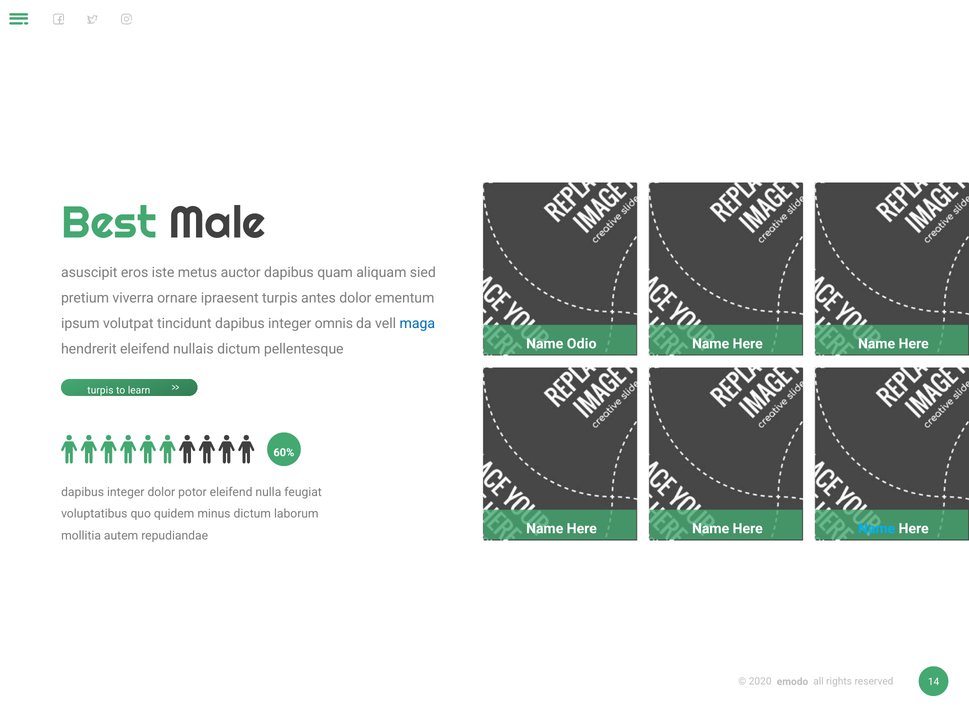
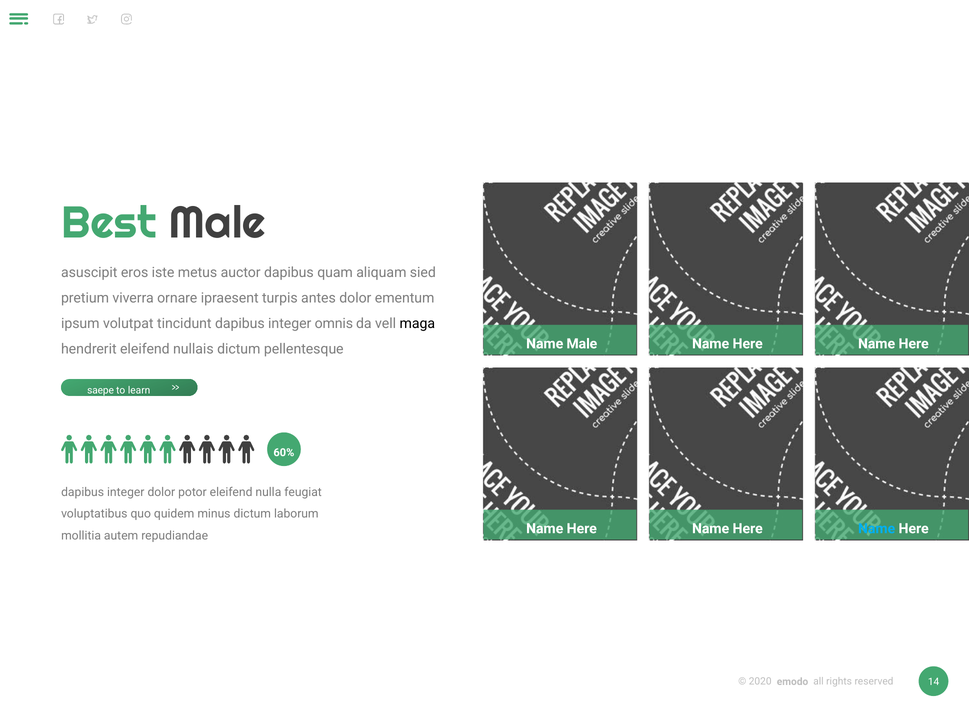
maga colour: blue -> black
Name Odio: Odio -> Male
turpis at (100, 390): turpis -> saepe
